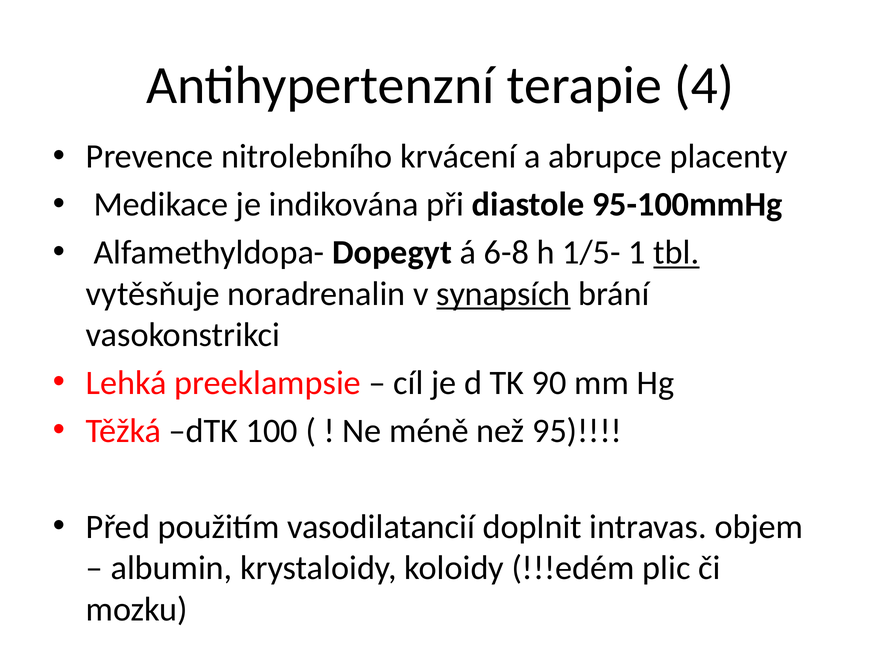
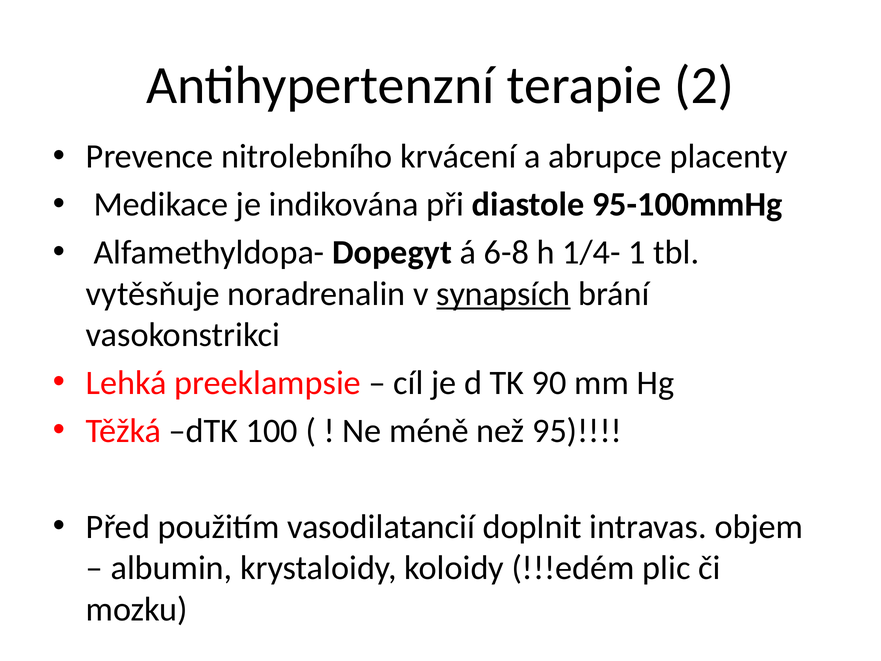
4: 4 -> 2
1/5-: 1/5- -> 1/4-
tbl underline: present -> none
